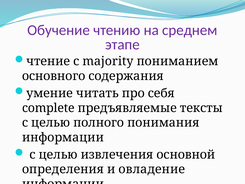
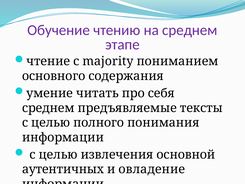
complete at (48, 108): complete -> среднем
определения: определения -> аутентичных
